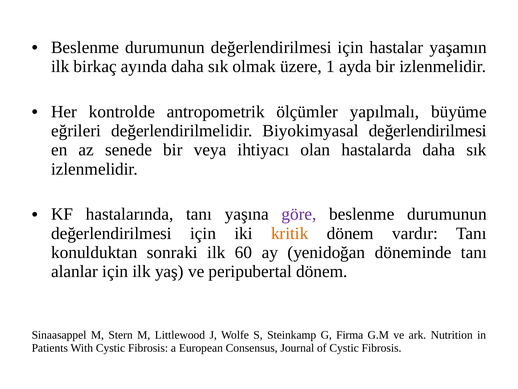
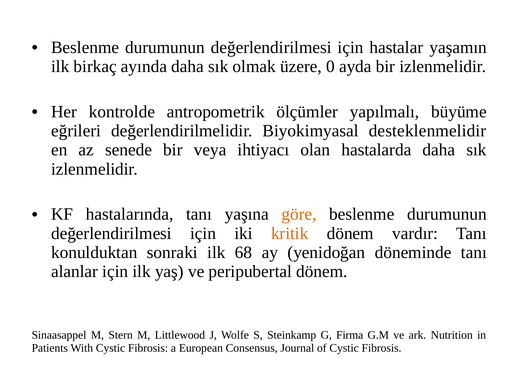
1: 1 -> 0
Biyokimyasal değerlendirilmesi: değerlendirilmesi -> desteklenmelidir
göre colour: purple -> orange
60: 60 -> 68
